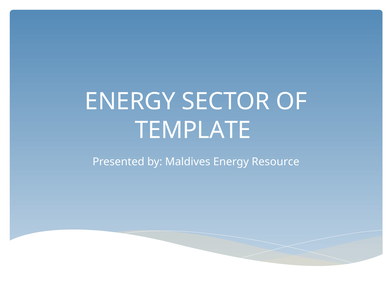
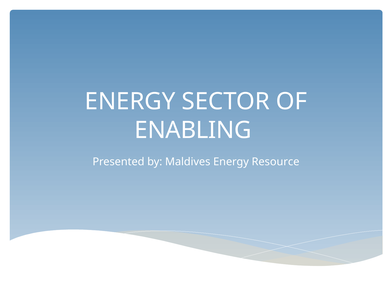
TEMPLATE: TEMPLATE -> ENABLING
